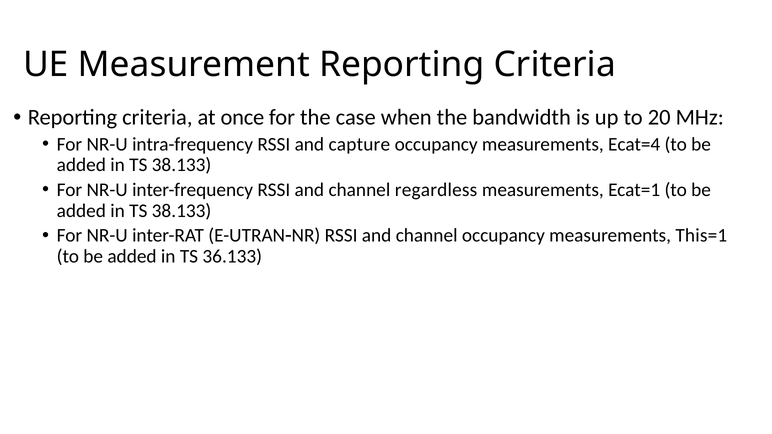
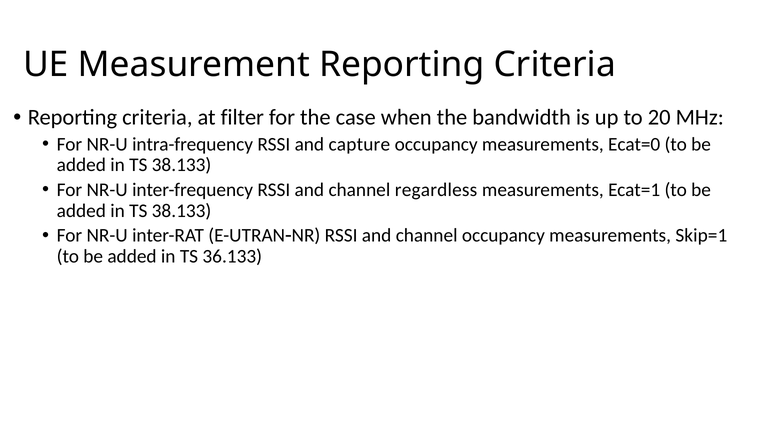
once: once -> filter
Ecat=4: Ecat=4 -> Ecat=0
This=1: This=1 -> Skip=1
